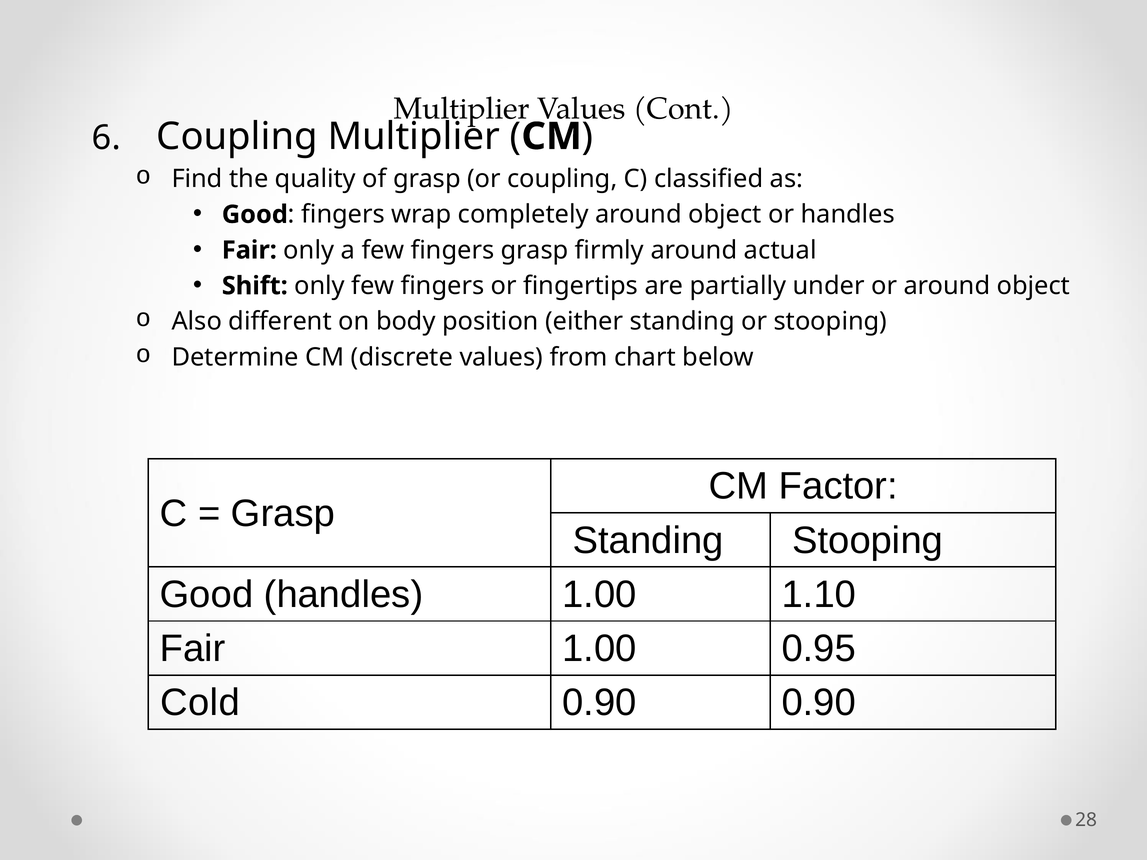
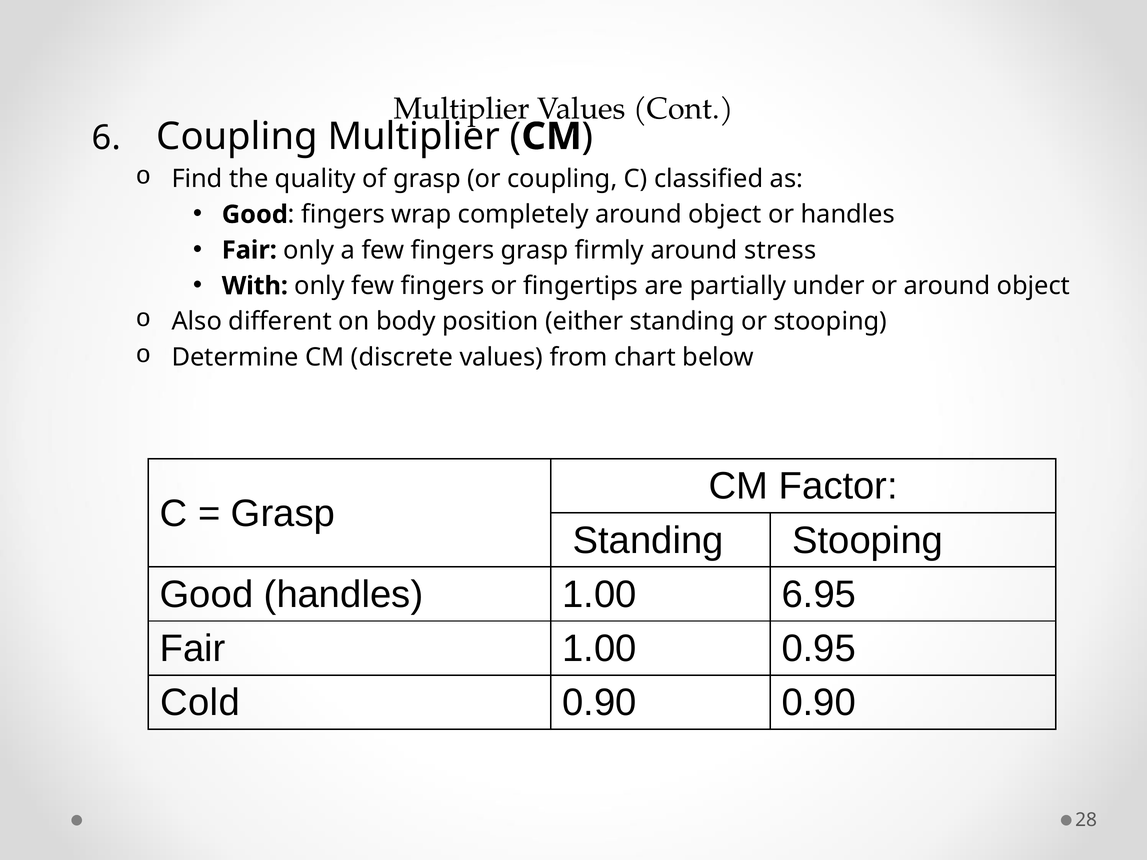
actual: actual -> stress
Shift: Shift -> With
1.10: 1.10 -> 6.95
